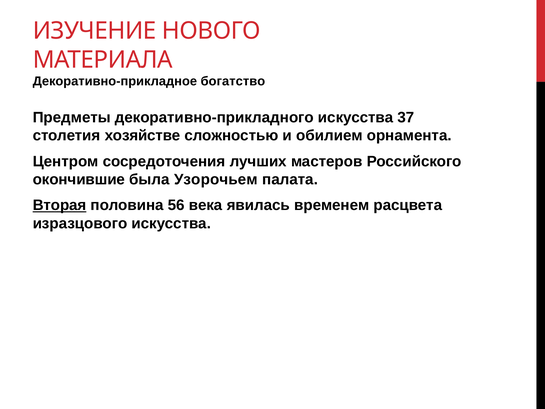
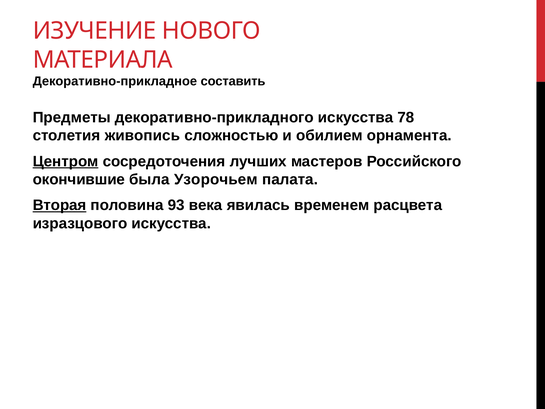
богатство: богатство -> составить
37: 37 -> 78
хозяйстве: хозяйстве -> живопись
Центром underline: none -> present
56: 56 -> 93
